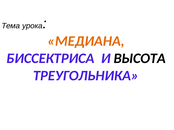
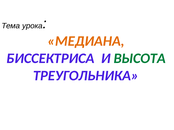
ВЫСОТА colour: black -> green
